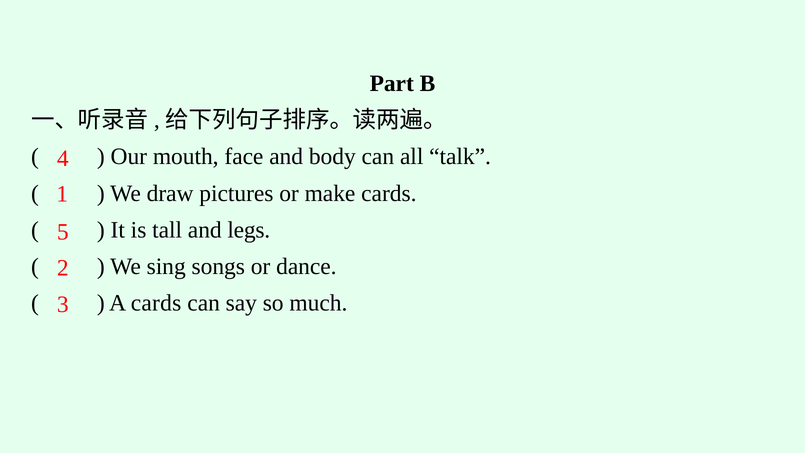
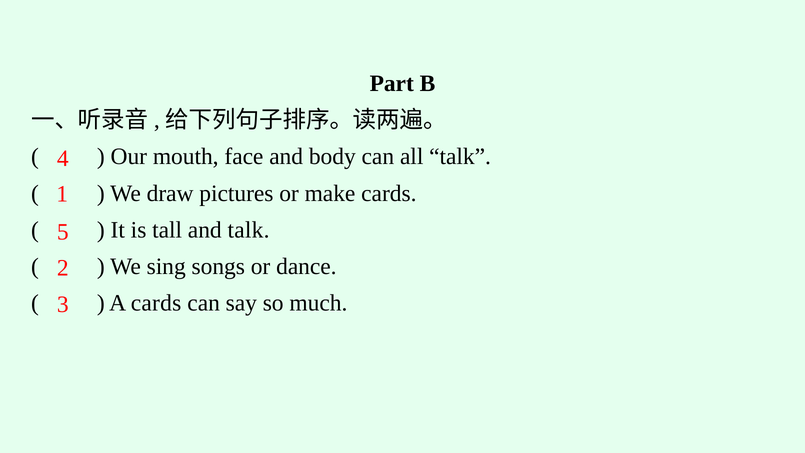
and legs: legs -> talk
